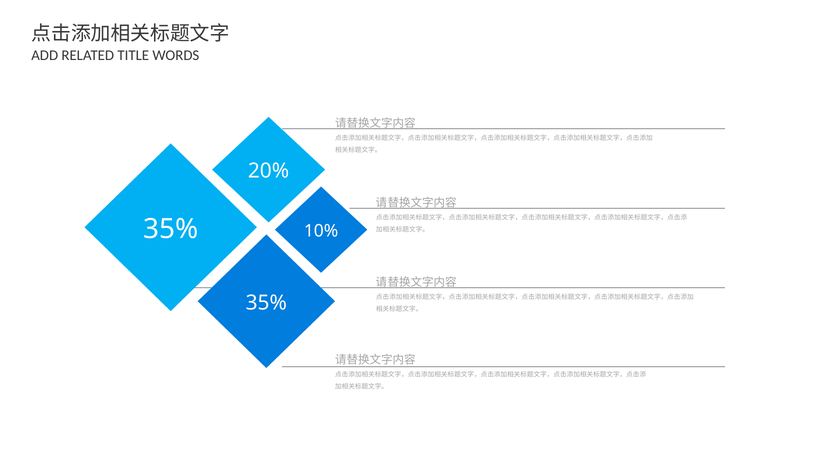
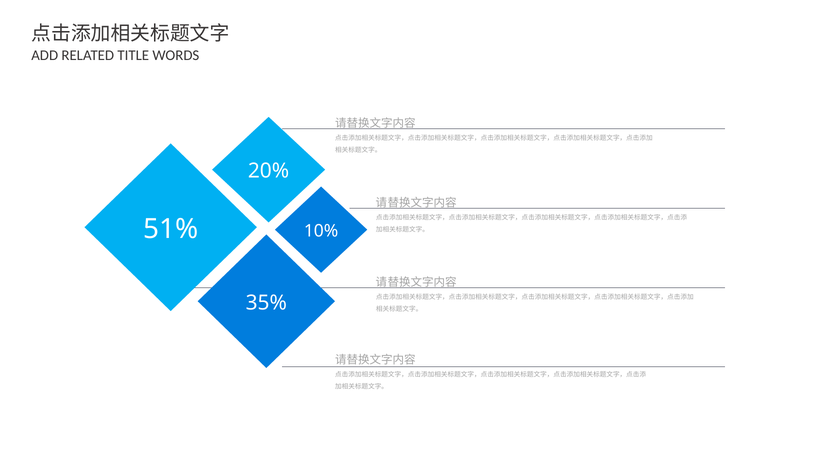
35% at (171, 229): 35% -> 51%
